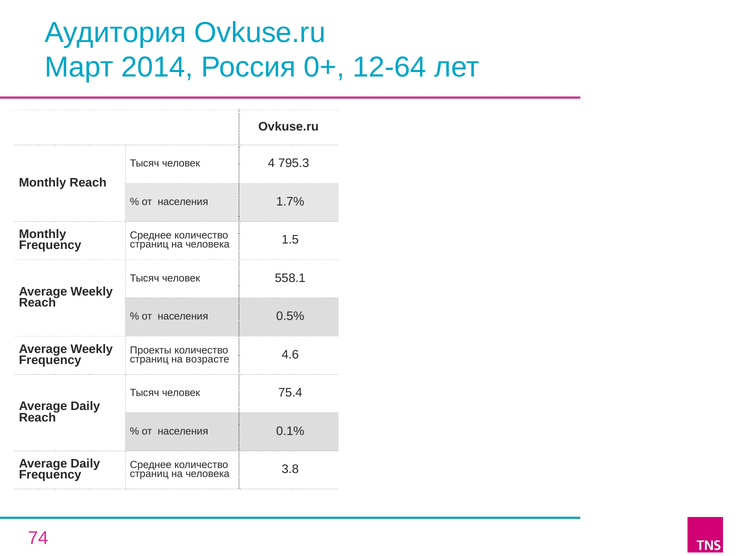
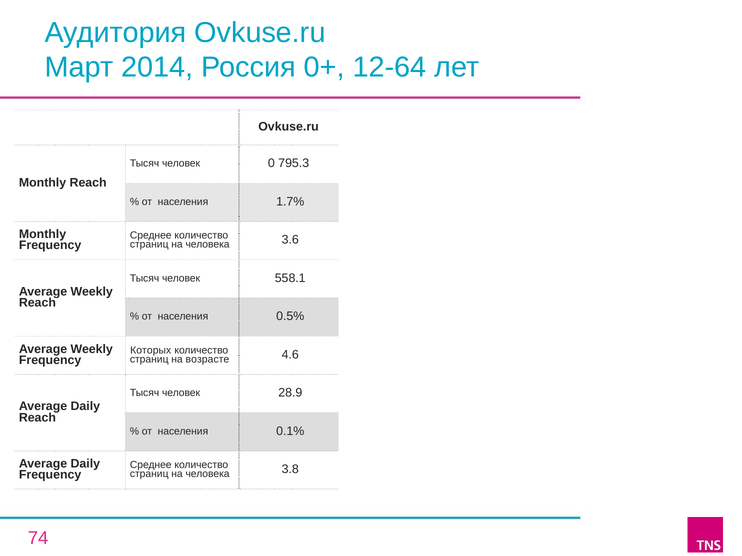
4: 4 -> 0
1.5: 1.5 -> 3.6
Проекты: Проекты -> Которых
75.4: 75.4 -> 28.9
